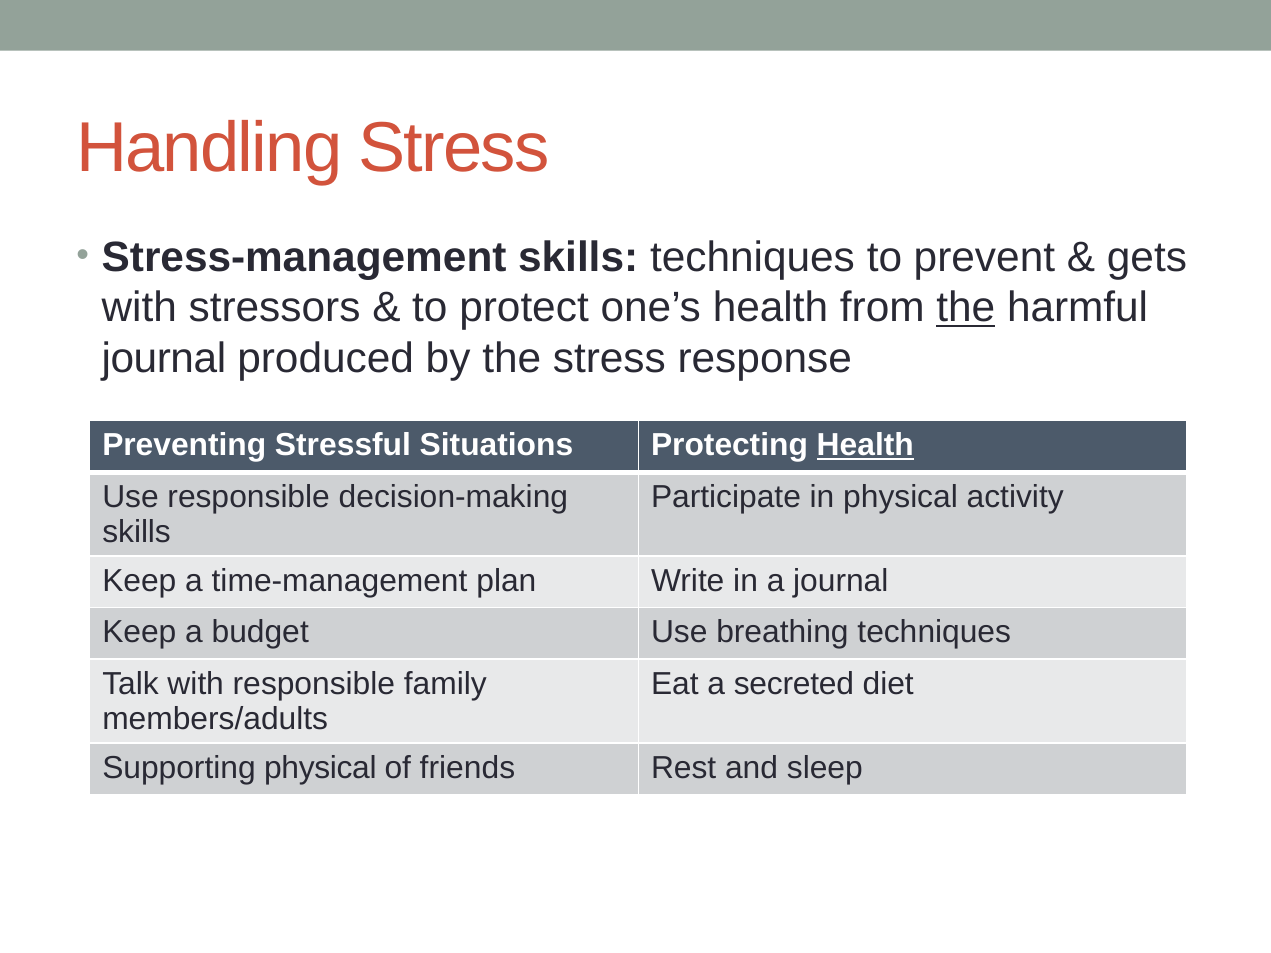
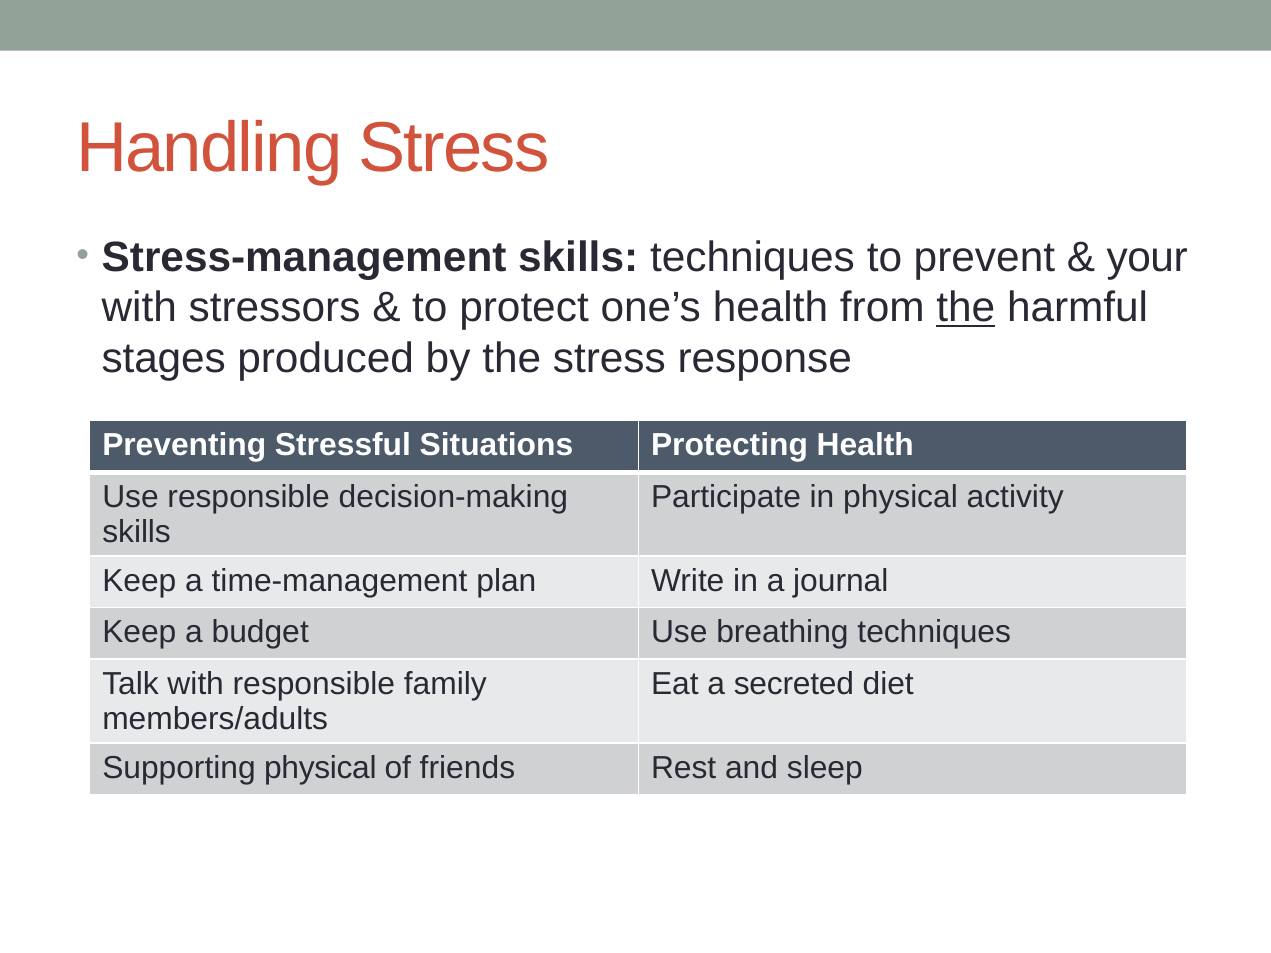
gets: gets -> your
journal at (164, 359): journal -> stages
Health at (865, 446) underline: present -> none
